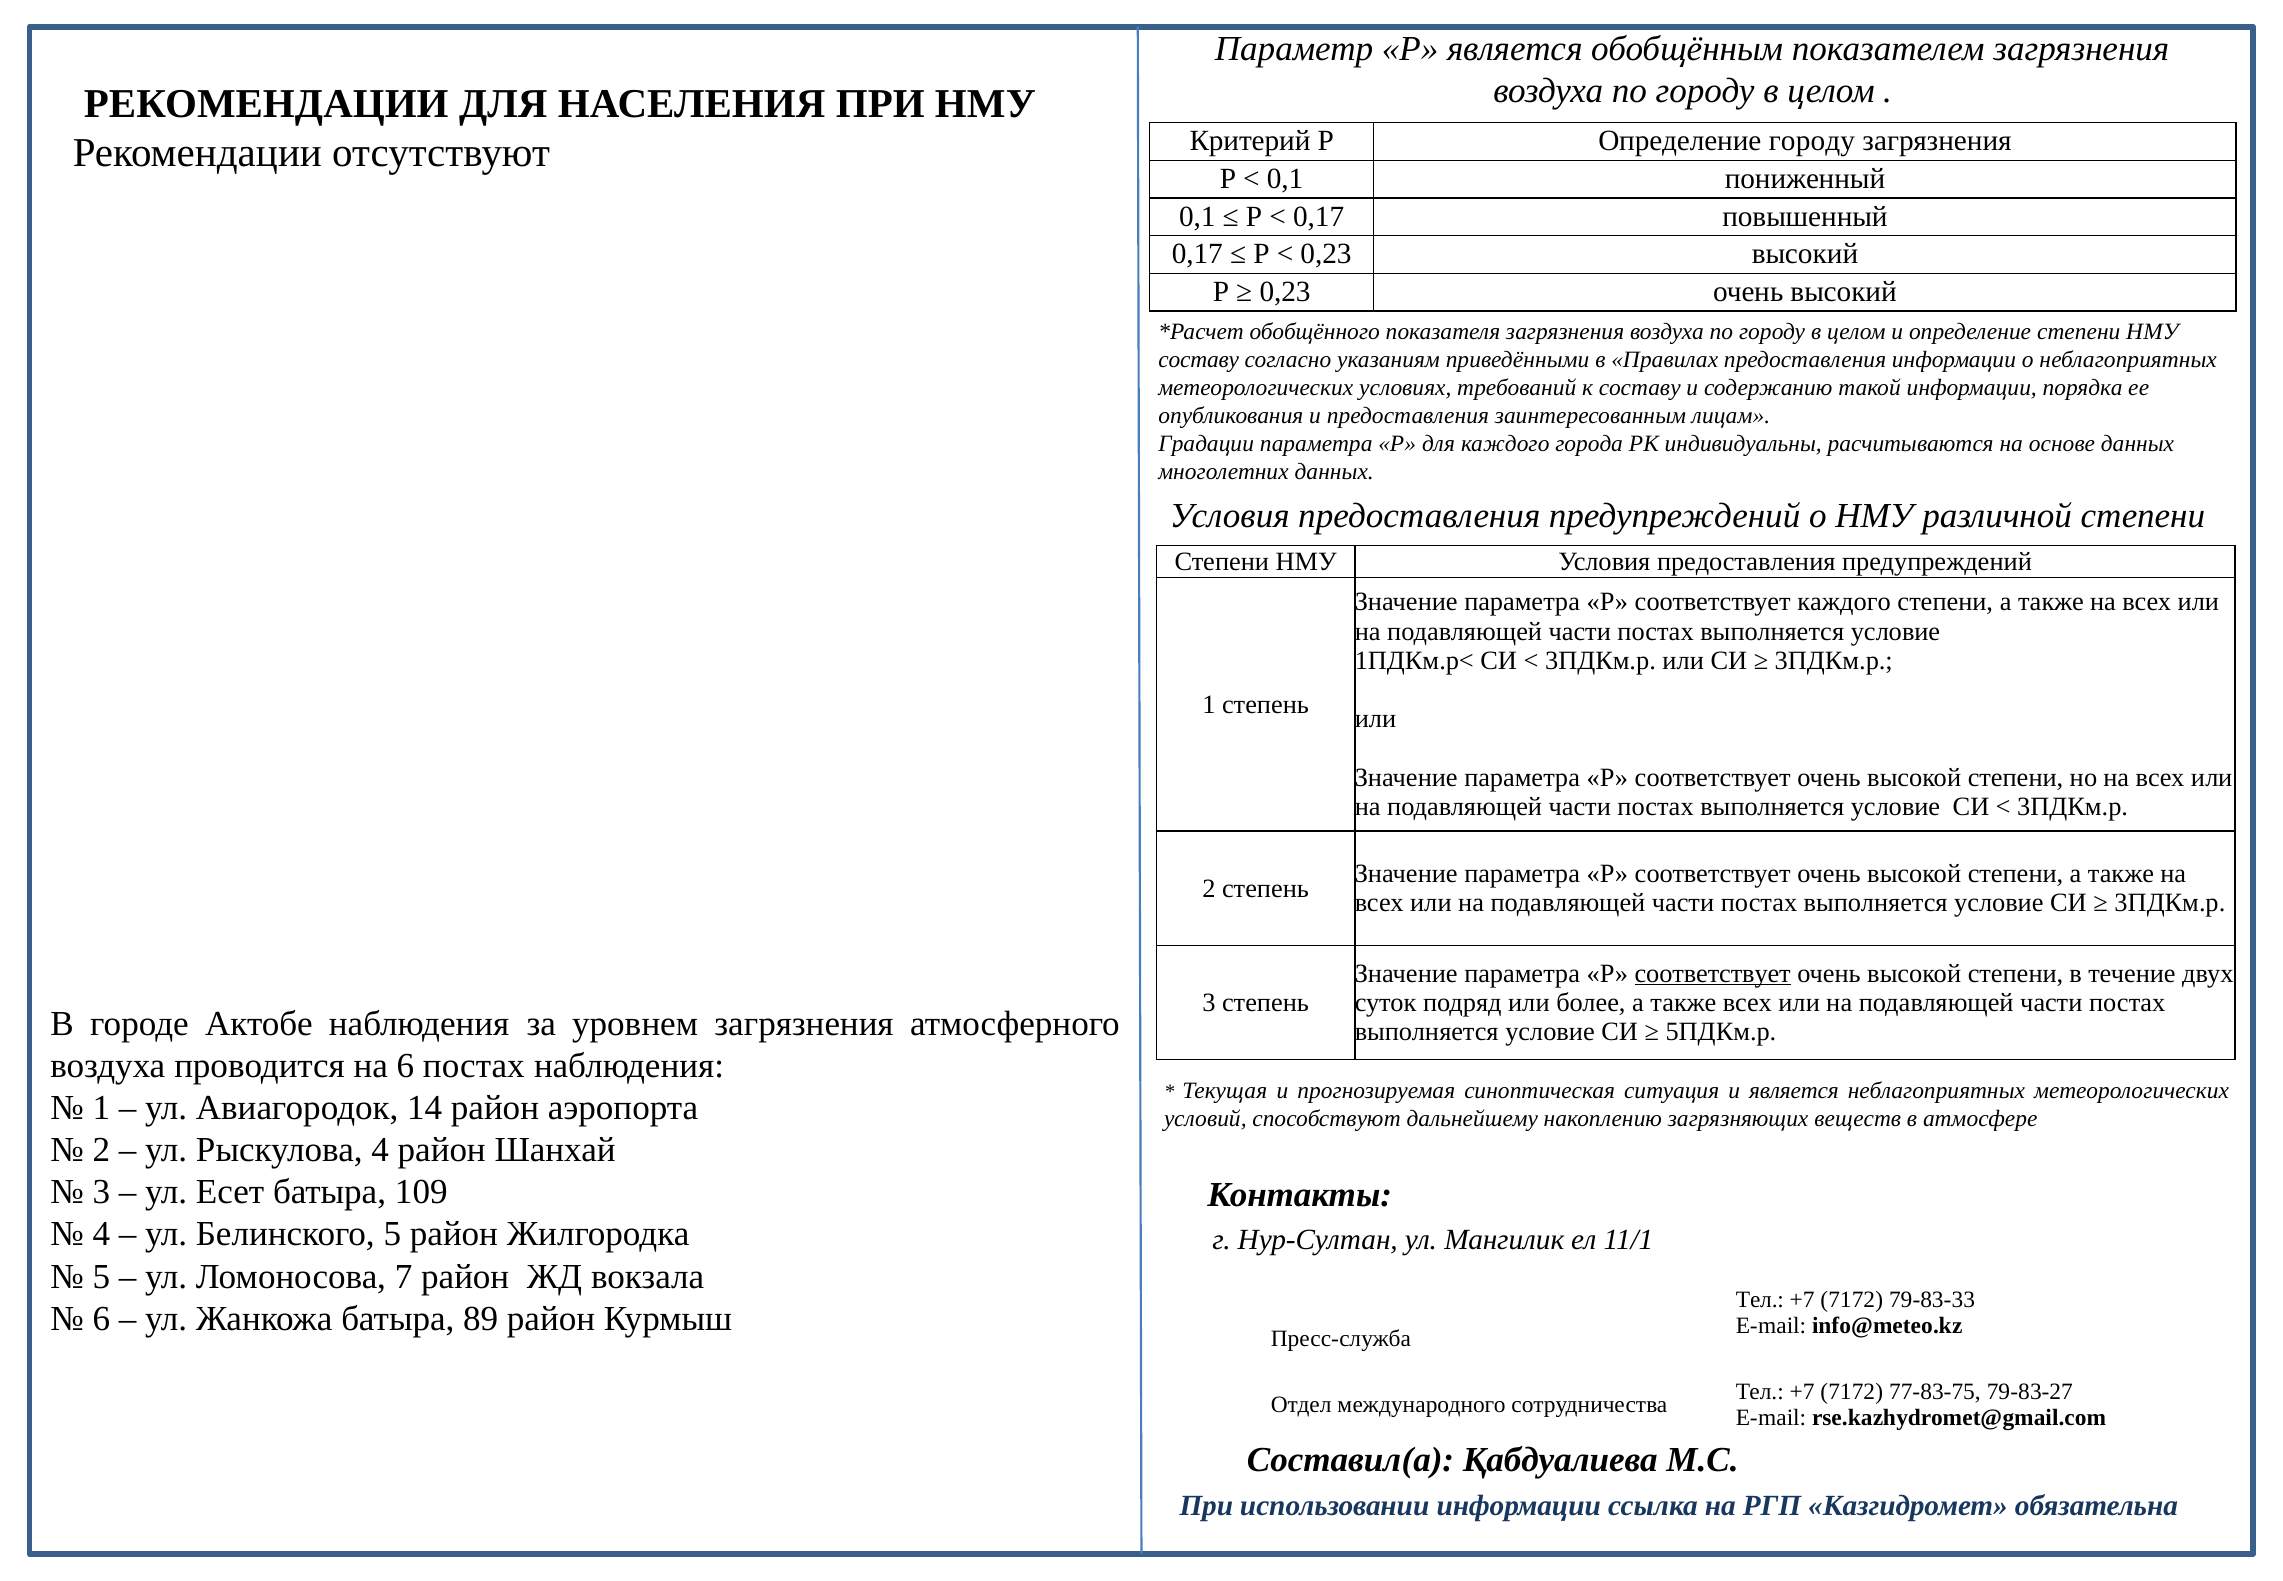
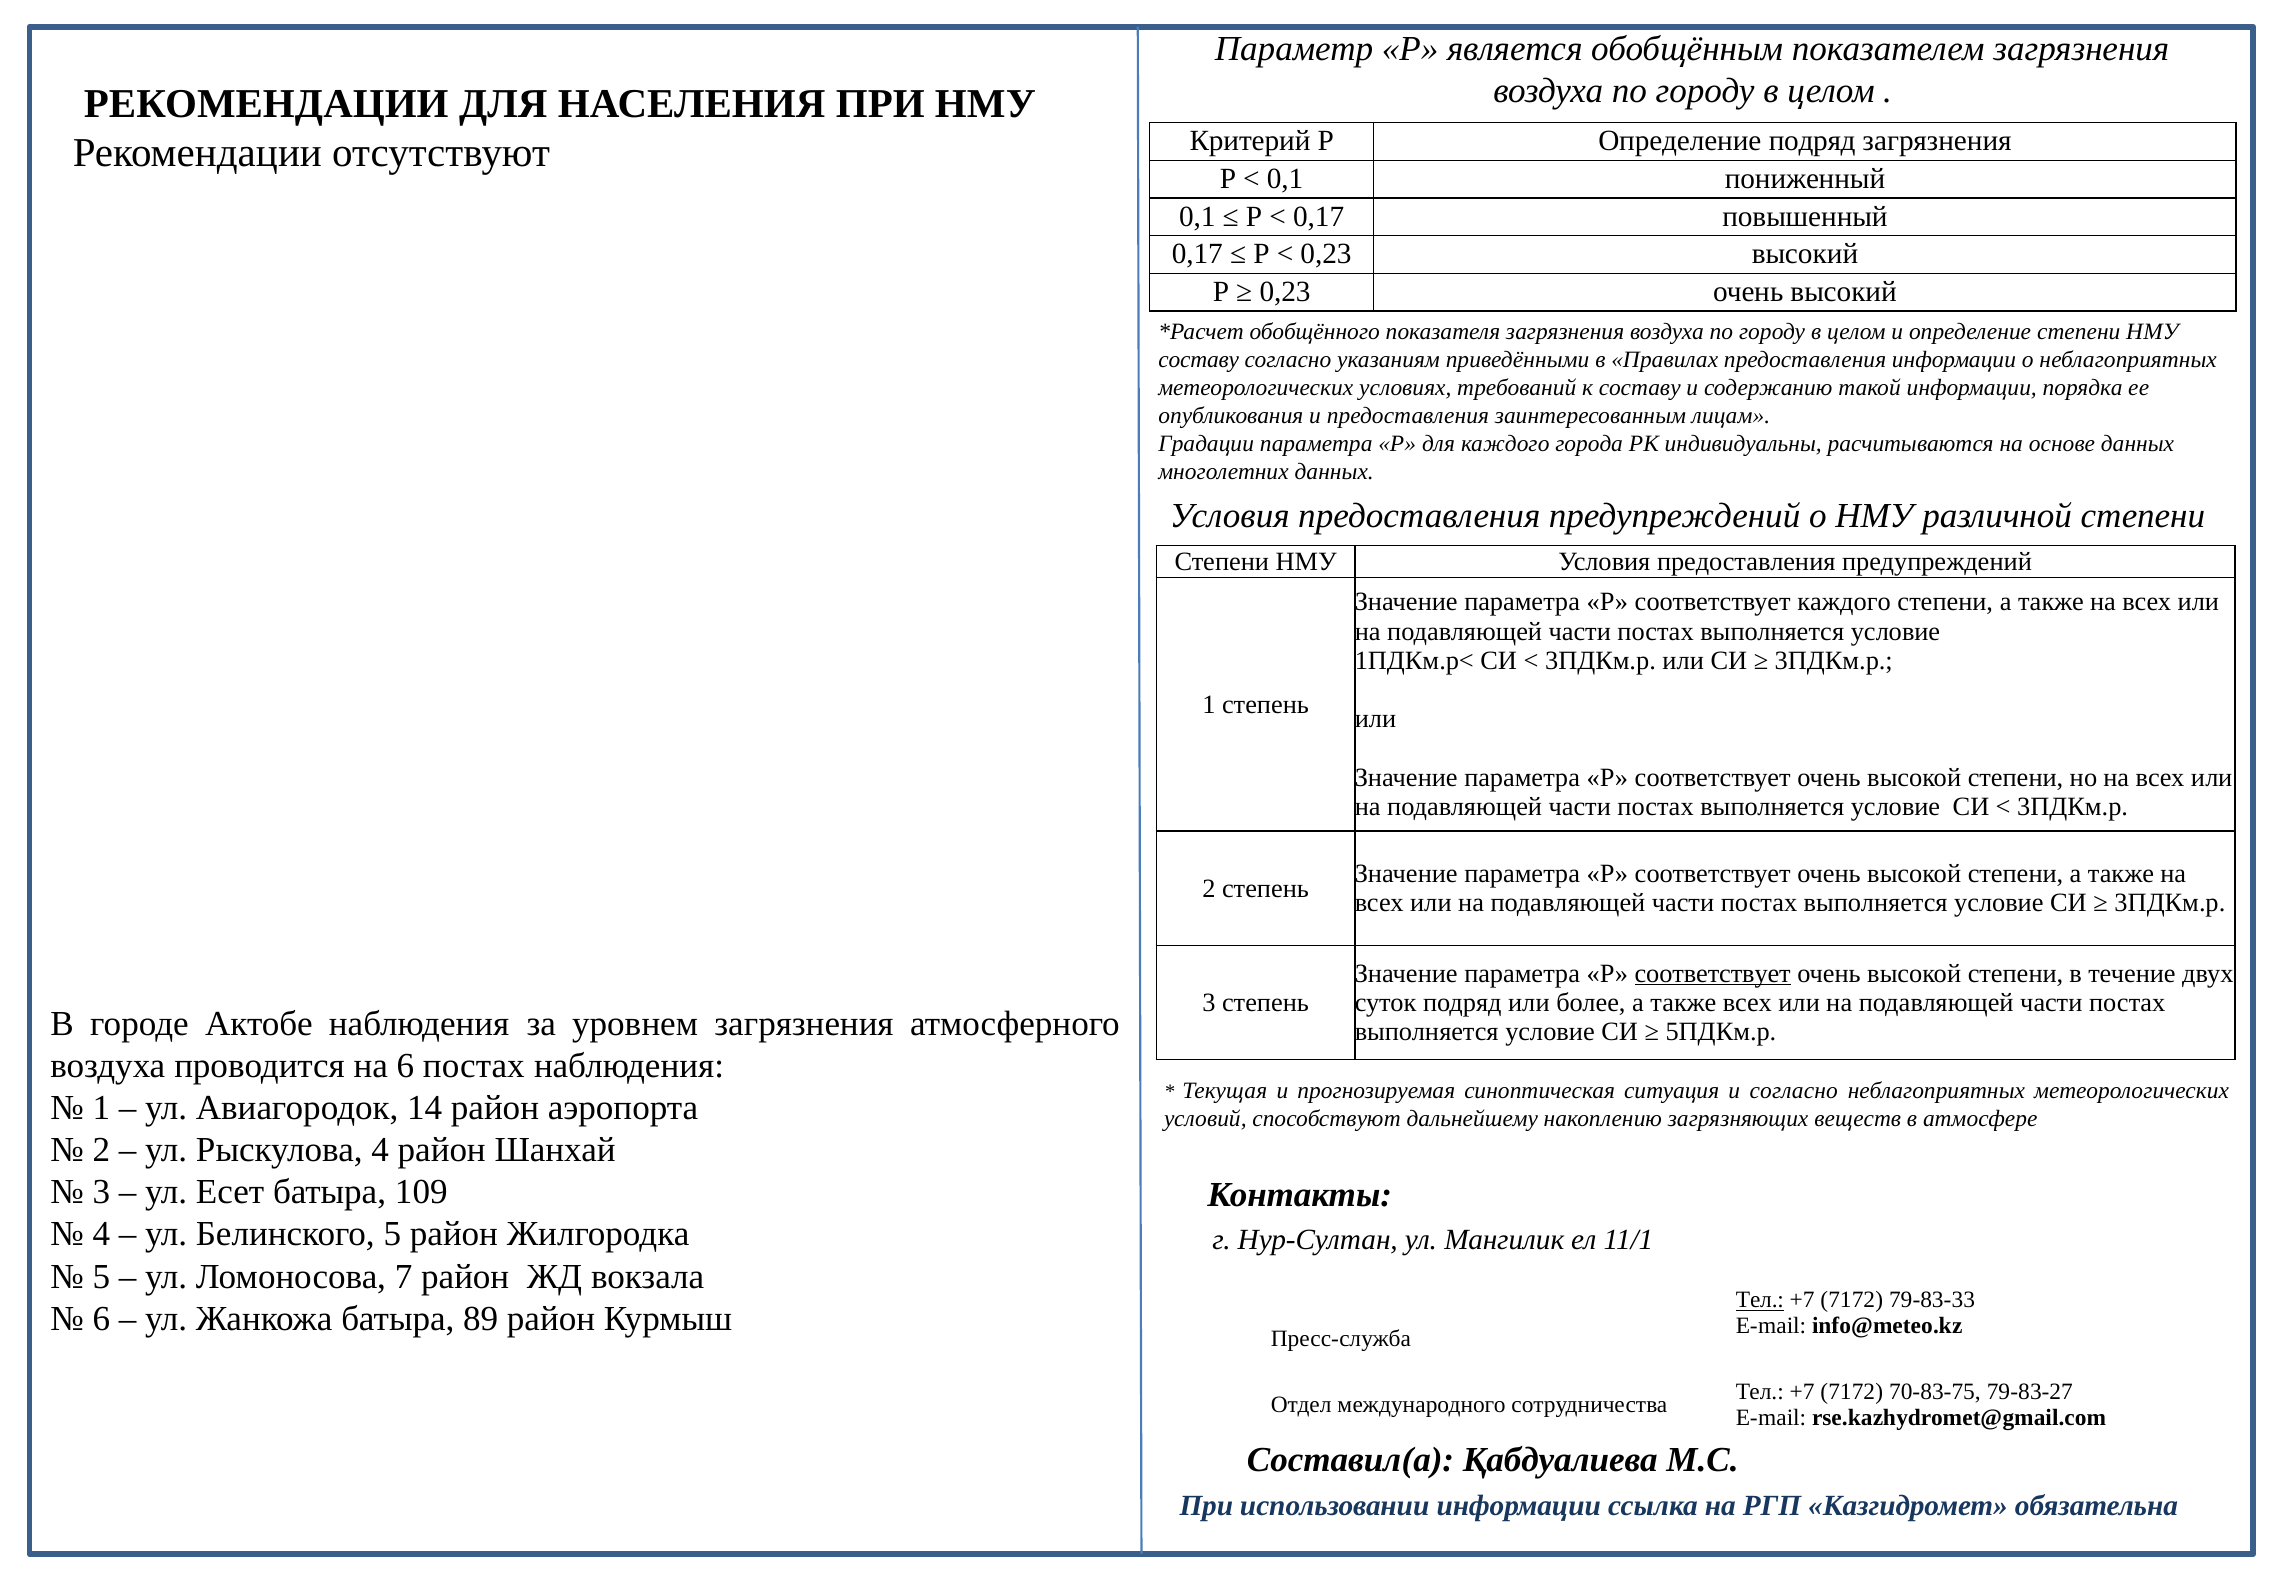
Определение городу: городу -> подряд
и является: является -> согласно
Тел at (1760, 1300) underline: none -> present
77-83-75: 77-83-75 -> 70-83-75
